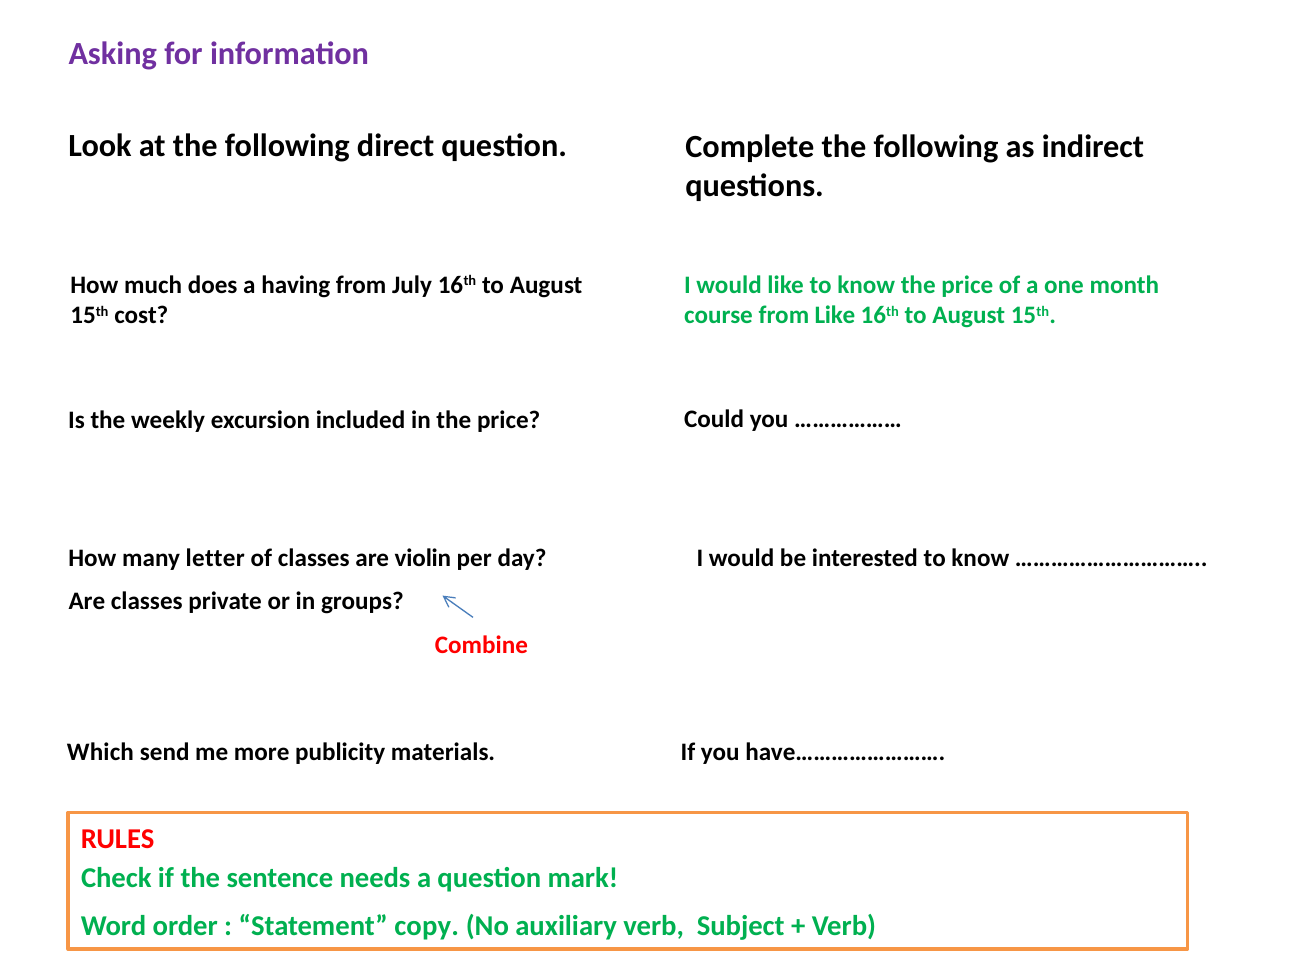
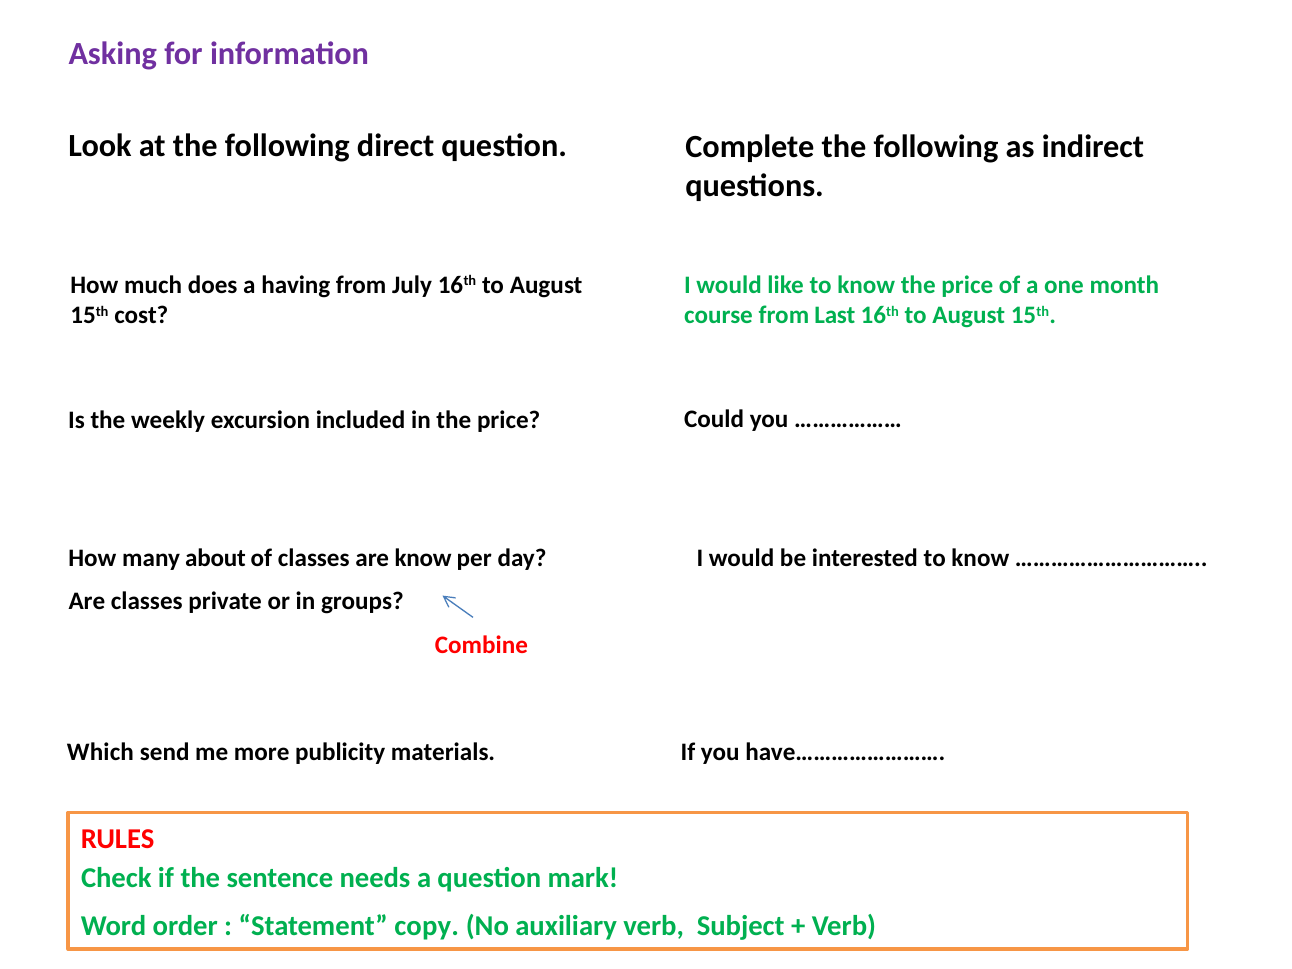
from Like: Like -> Last
letter: letter -> about
are violin: violin -> know
